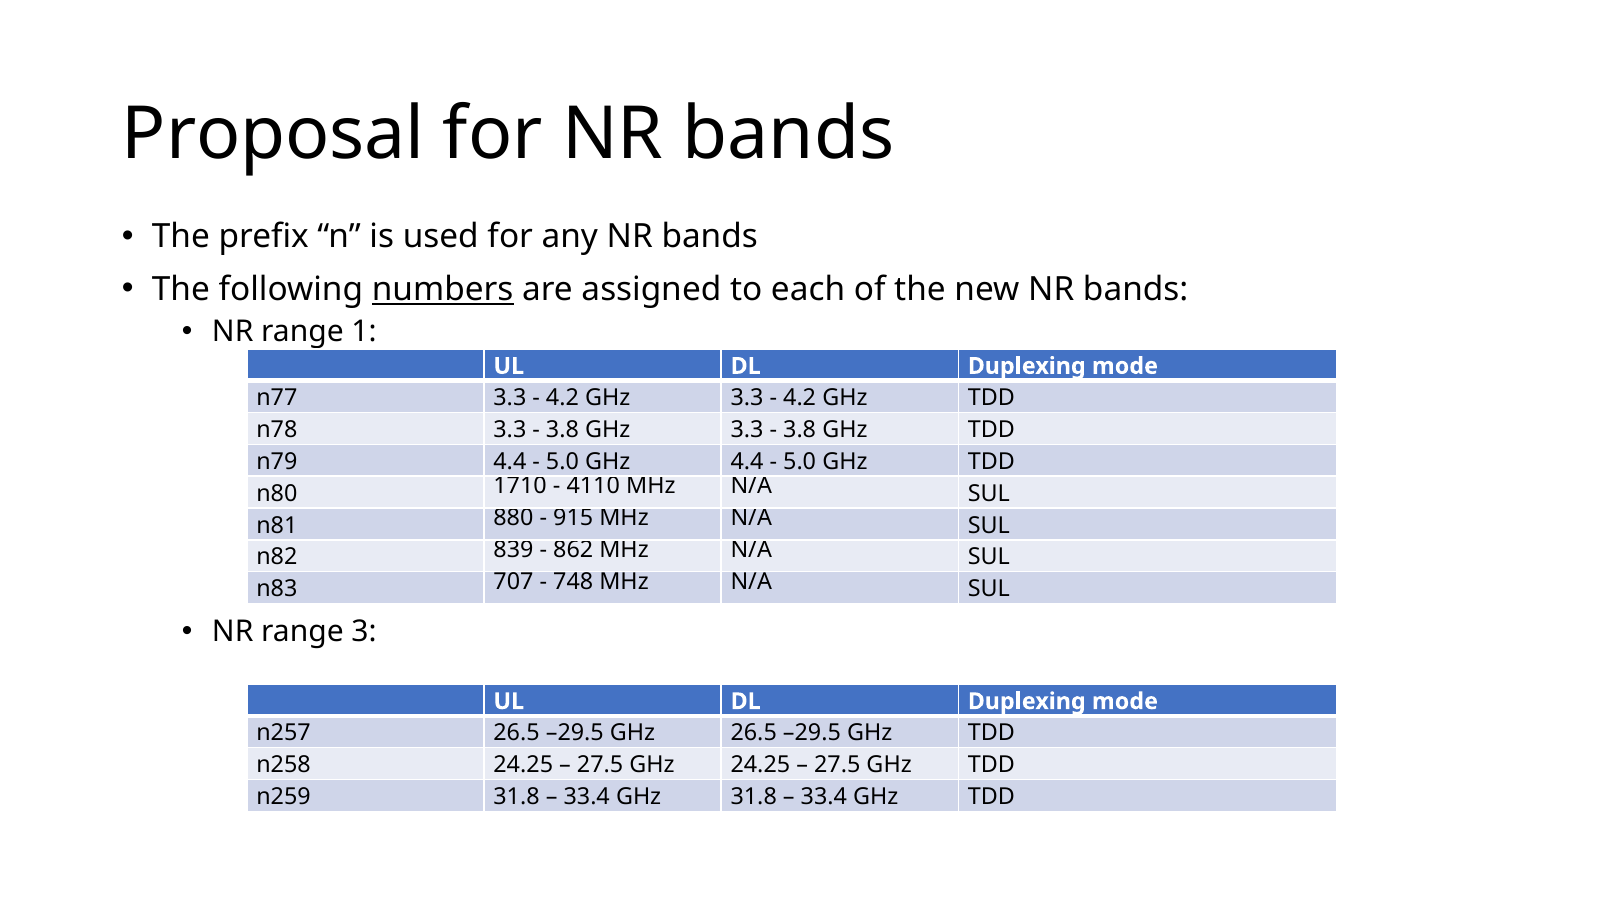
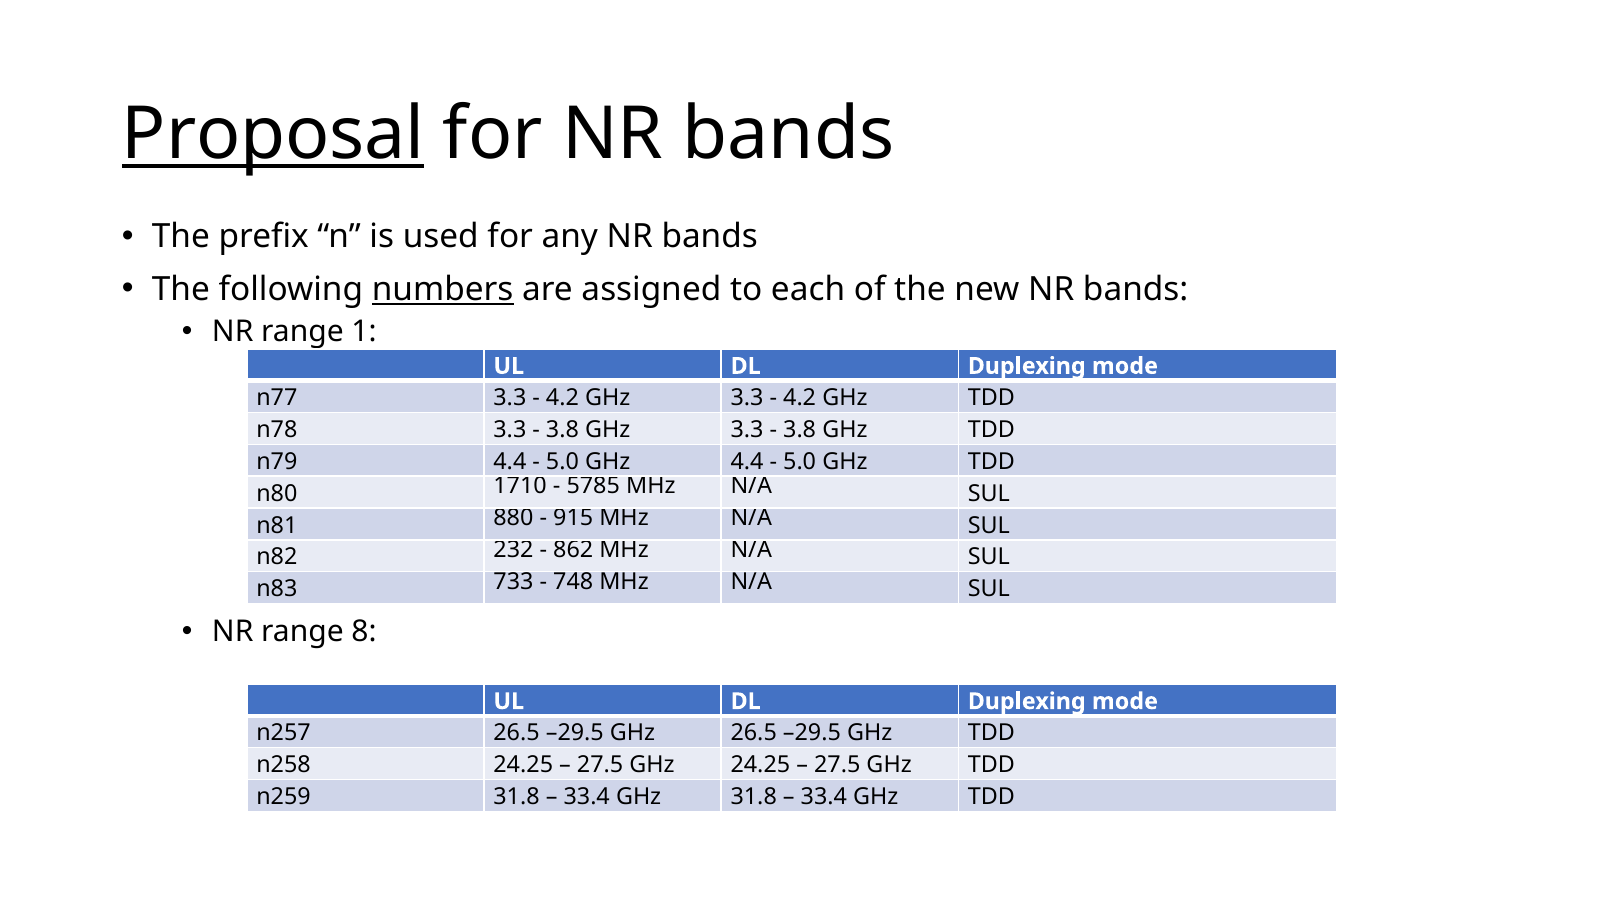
Proposal underline: none -> present
4110: 4110 -> 5785
839: 839 -> 232
707: 707 -> 733
3: 3 -> 8
